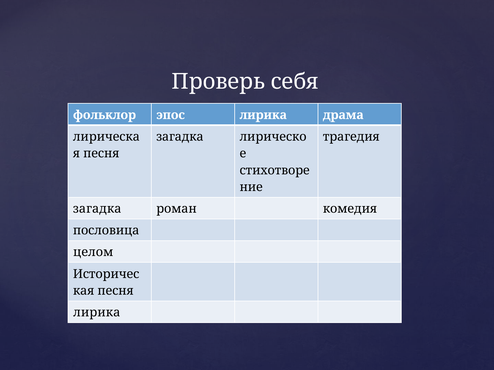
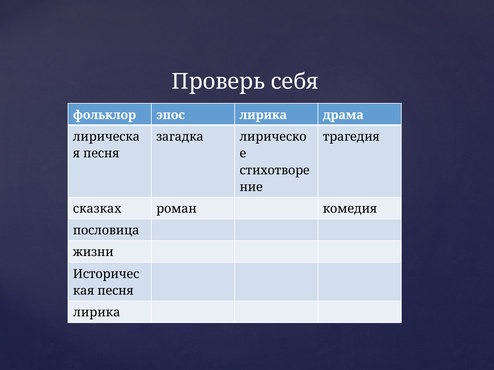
загадка at (97, 209): загадка -> сказках
целом: целом -> жизни
